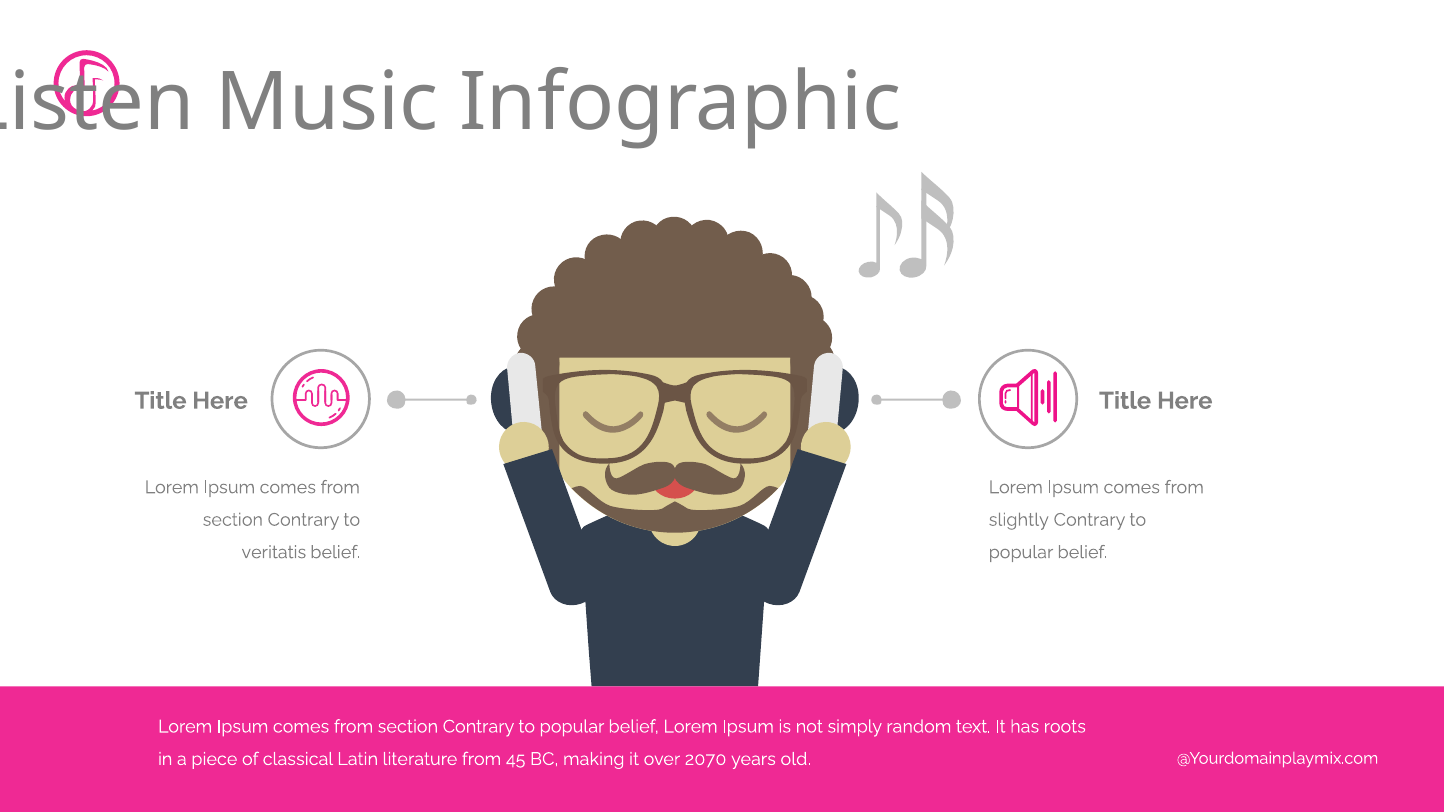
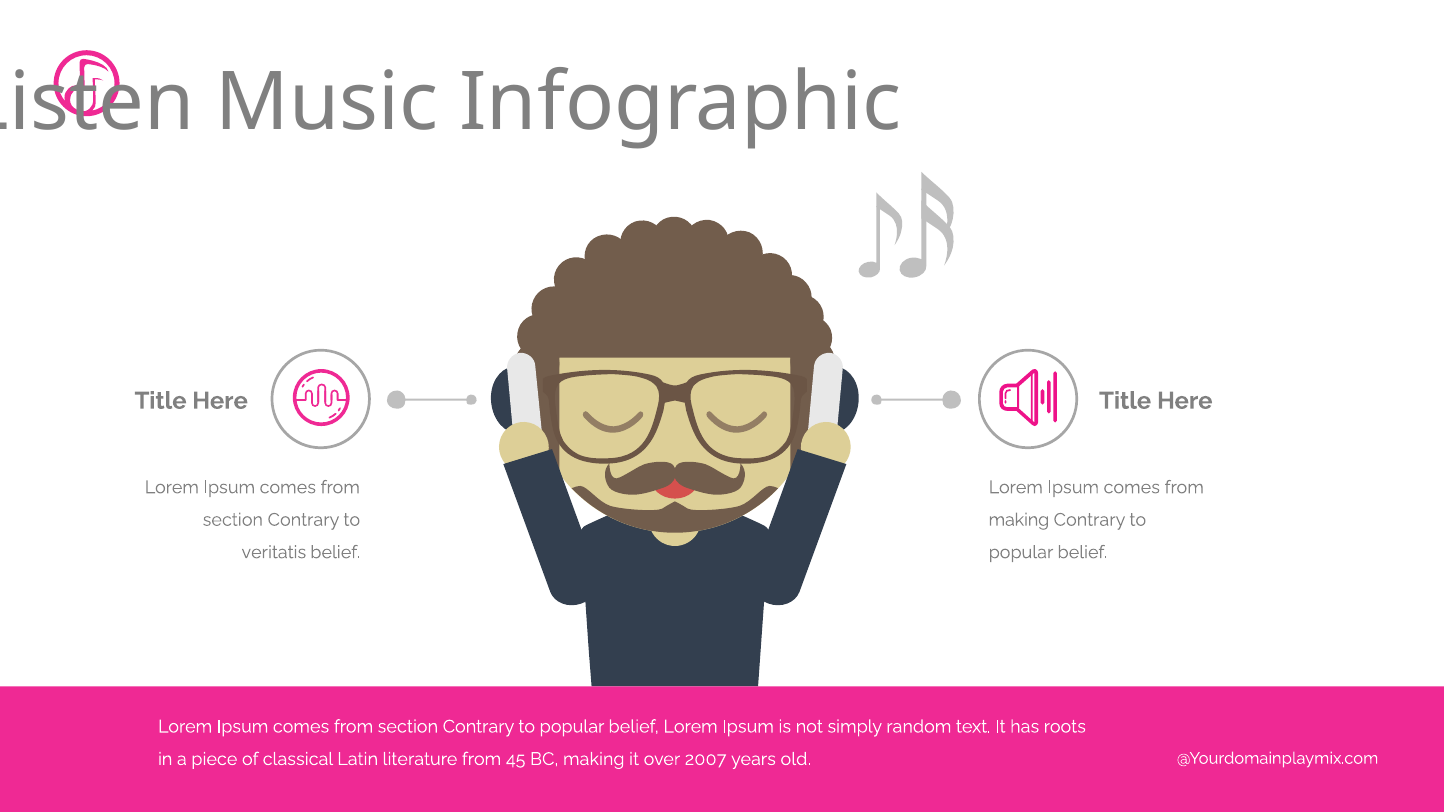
slightly at (1019, 520): slightly -> making
2070: 2070 -> 2007
